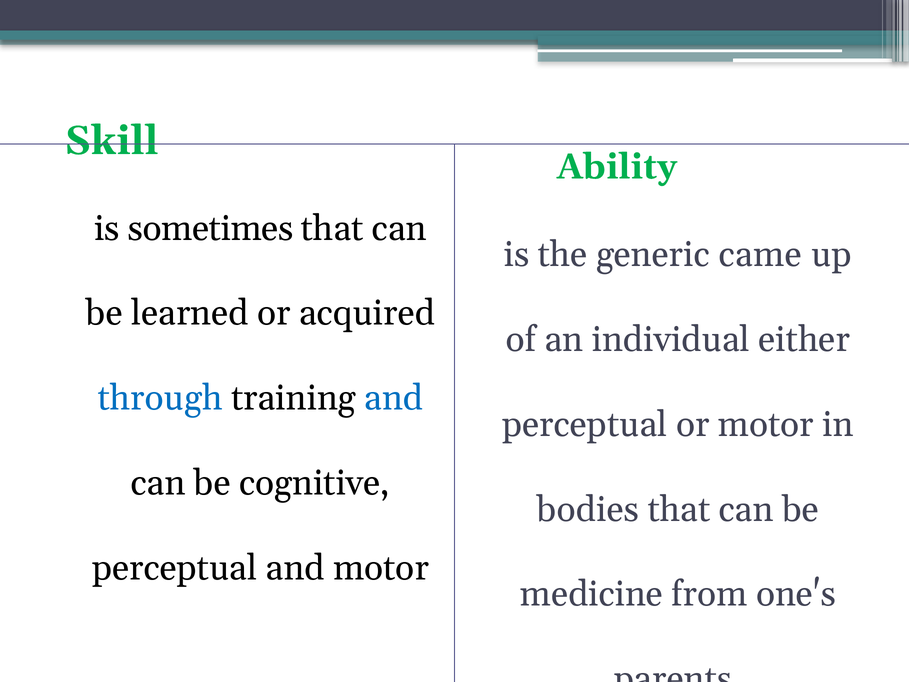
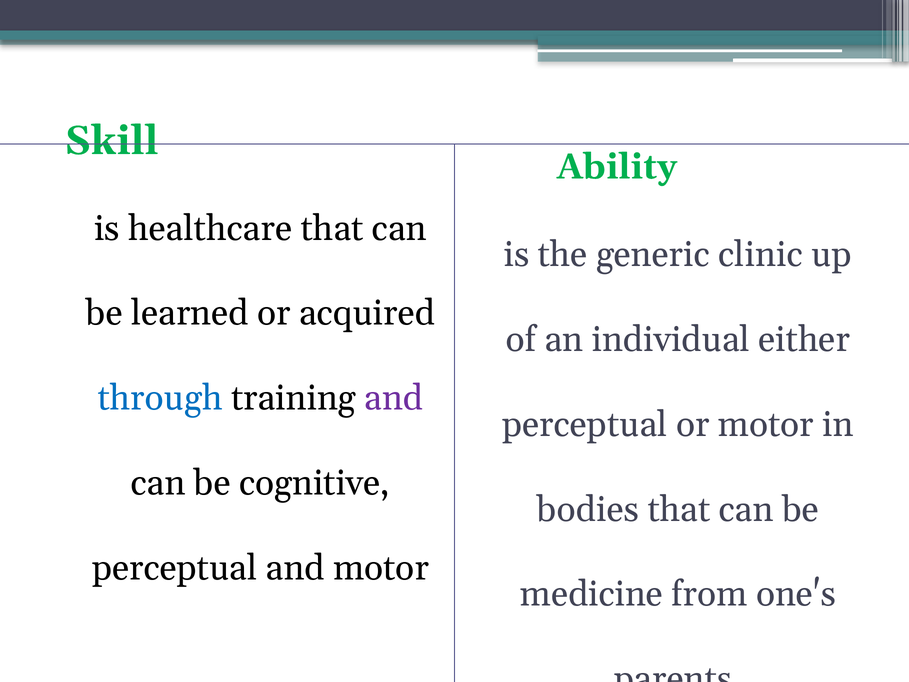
sometimes: sometimes -> healthcare
came: came -> clinic
and at (394, 398) colour: blue -> purple
